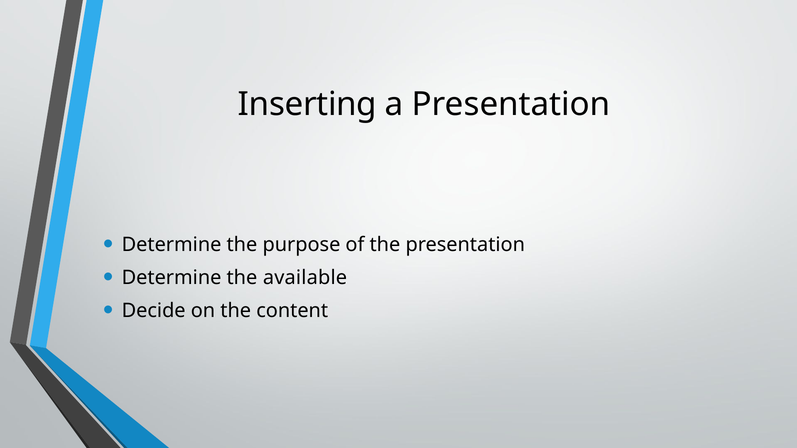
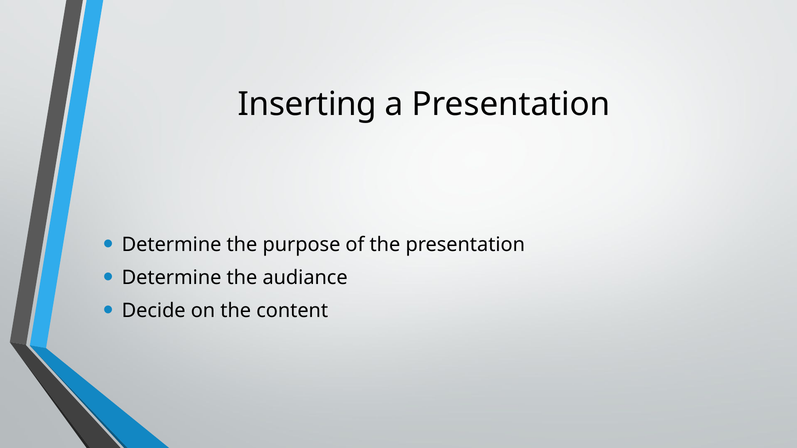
available: available -> audiance
